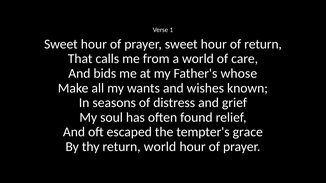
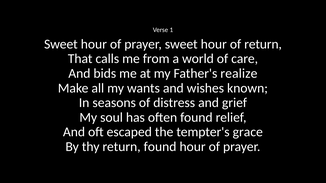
whose: whose -> realize
return world: world -> found
